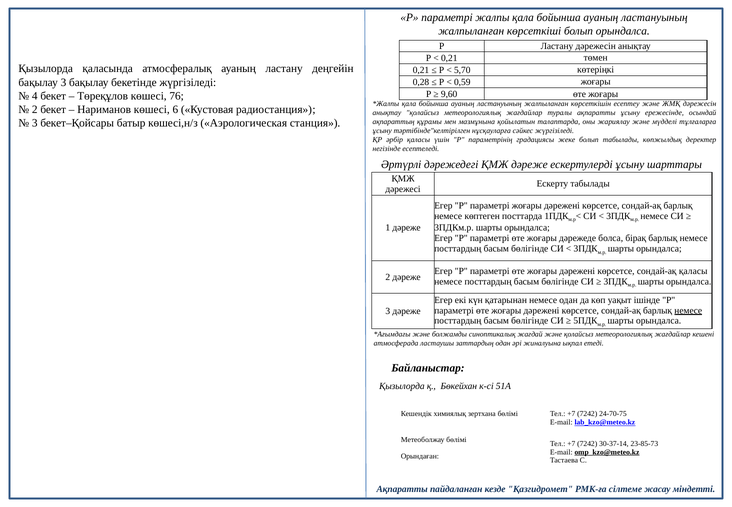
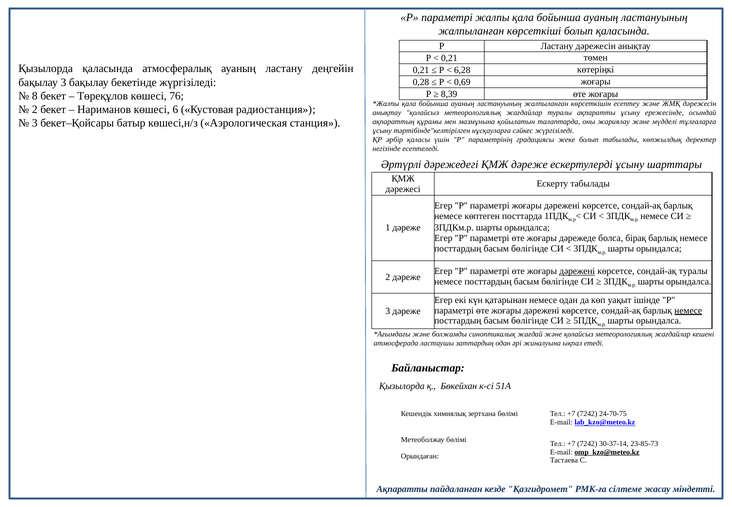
болып орындалса: орындалса -> қаласында
5,70: 5,70 -> 6,28
0,59: 0,59 -> 0,69
9,60: 9,60 -> 8,39
4: 4 -> 8
дәрежені at (577, 271) underline: none -> present
сондай-ақ қаласы: қаласы -> туралы
